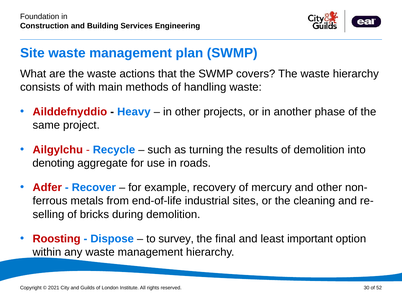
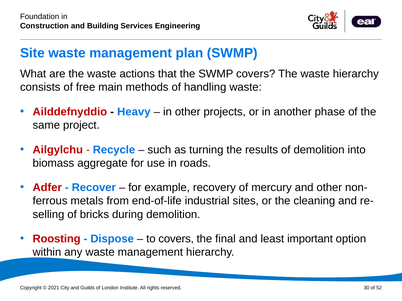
with: with -> free
denoting: denoting -> biomass
to survey: survey -> covers
